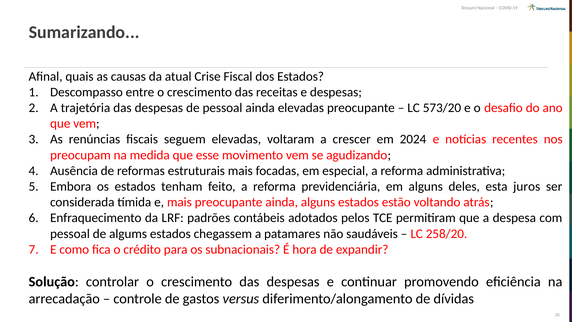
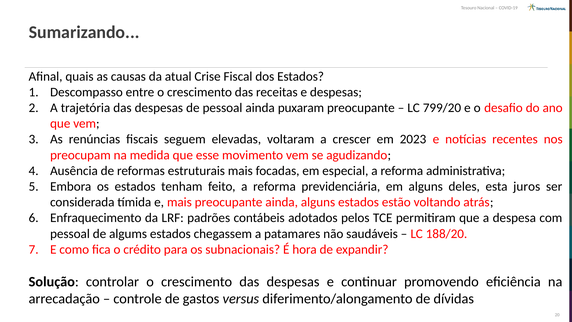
ainda elevadas: elevadas -> puxaram
573/20: 573/20 -> 799/20
2024: 2024 -> 2023
258/20: 258/20 -> 188/20
